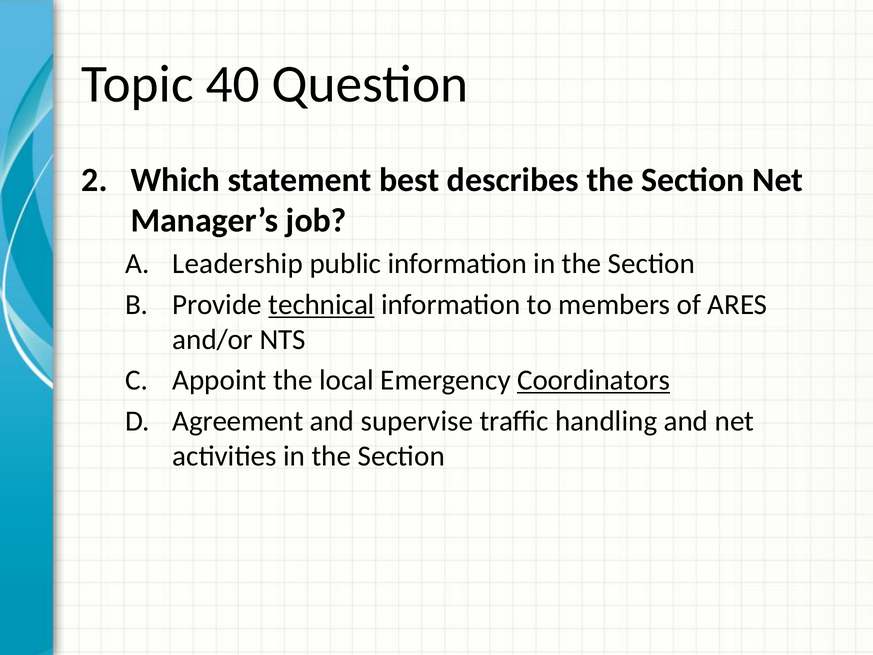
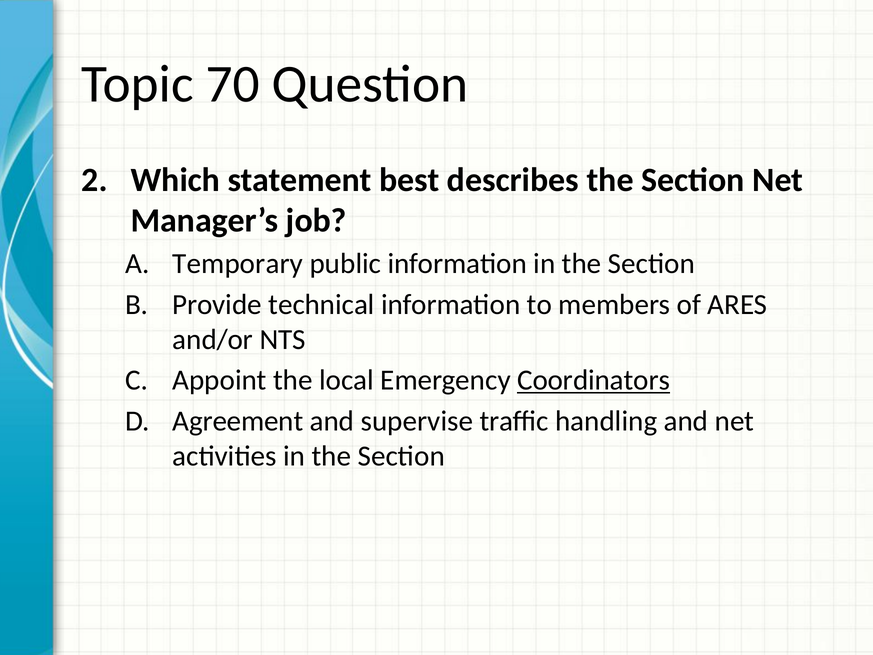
40: 40 -> 70
Leadership: Leadership -> Temporary
technical underline: present -> none
